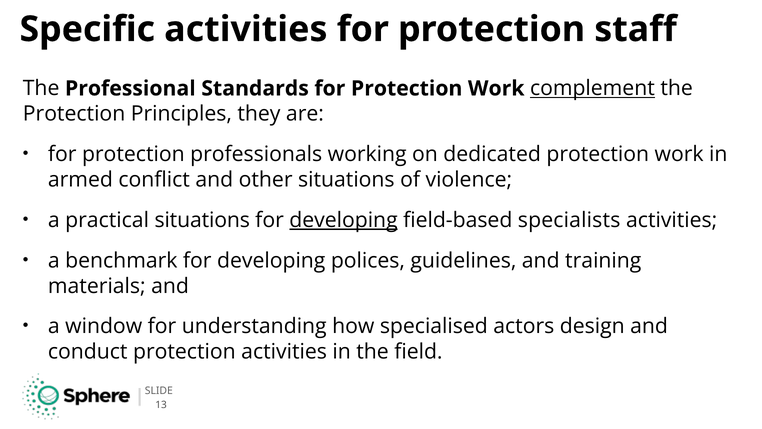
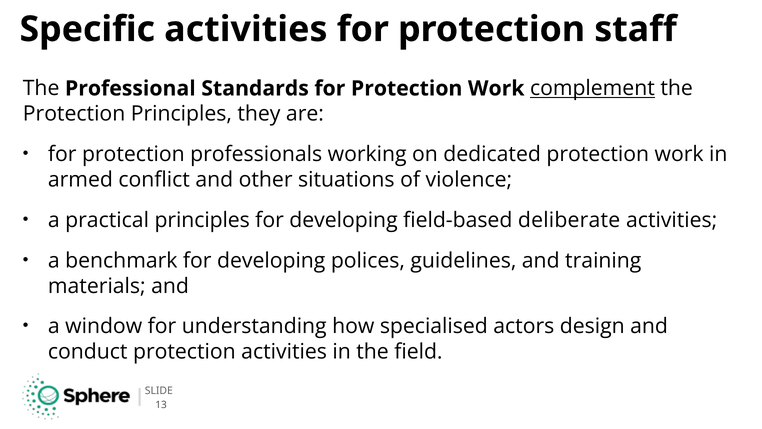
practical situations: situations -> principles
developing at (343, 220) underline: present -> none
specialists: specialists -> deliberate
